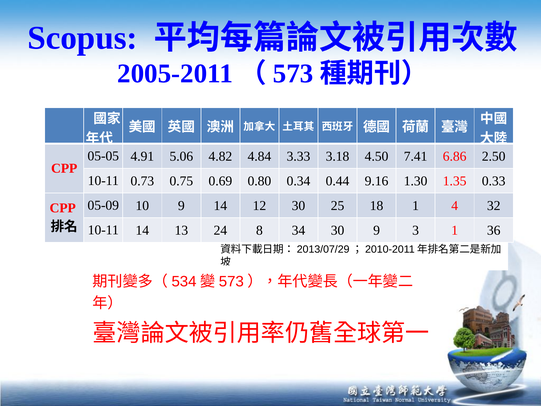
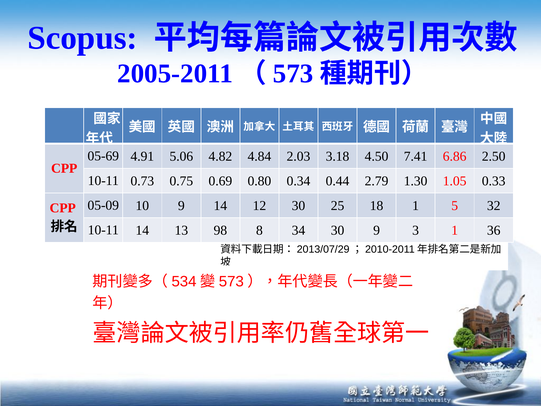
05-05: 05-05 -> 05-69
3.33: 3.33 -> 2.03
9.16: 9.16 -> 2.79
1.35: 1.35 -> 1.05
4: 4 -> 5
24: 24 -> 98
